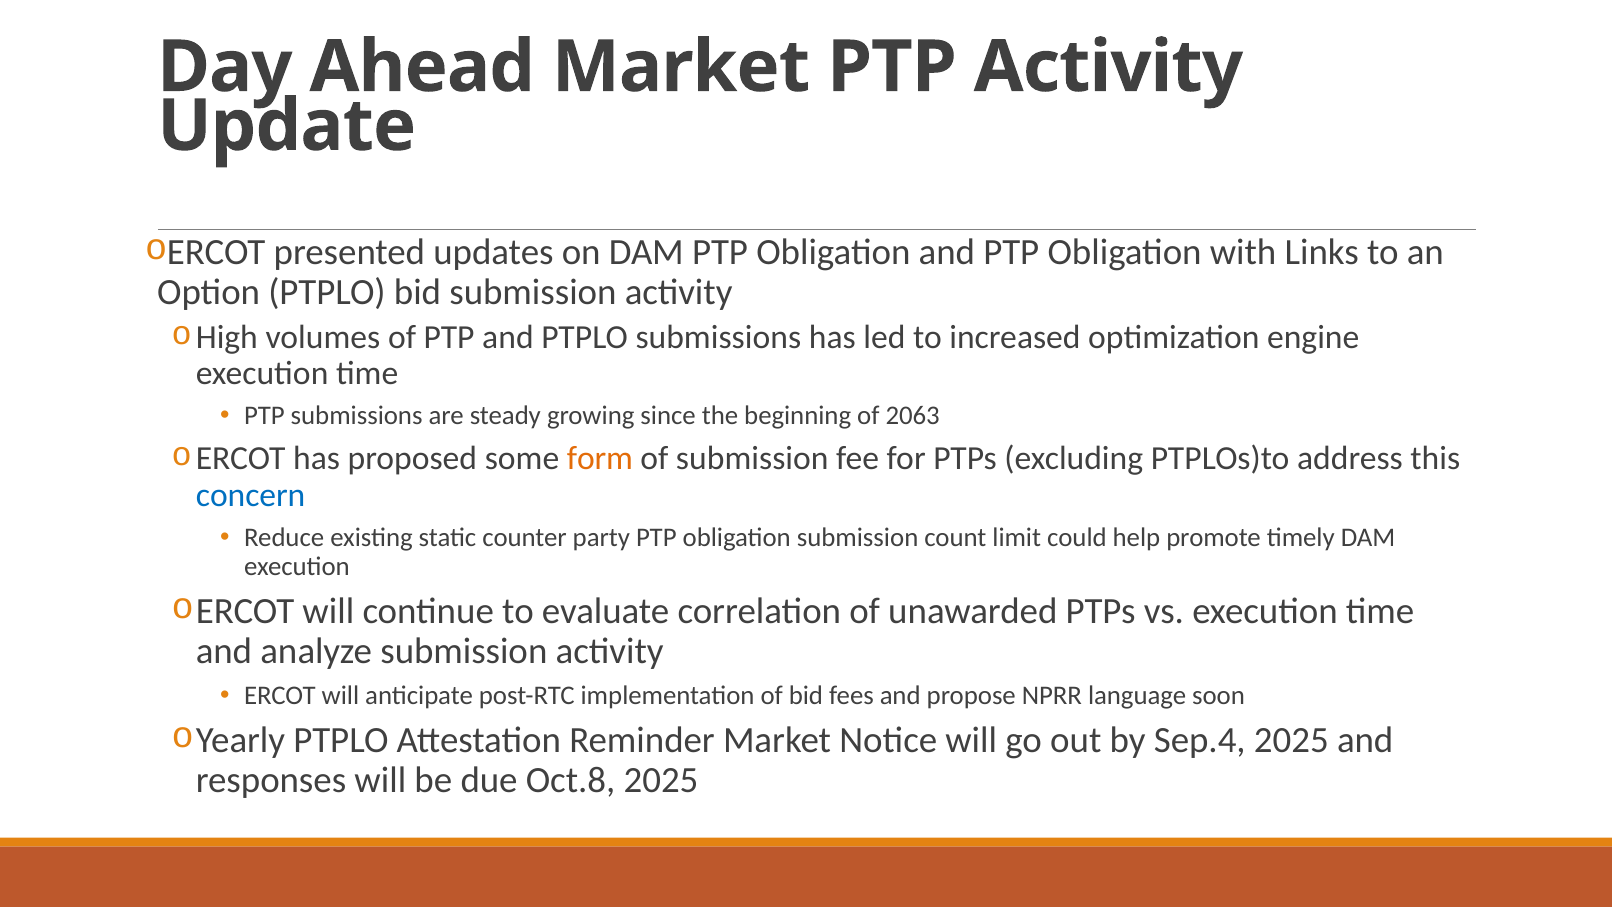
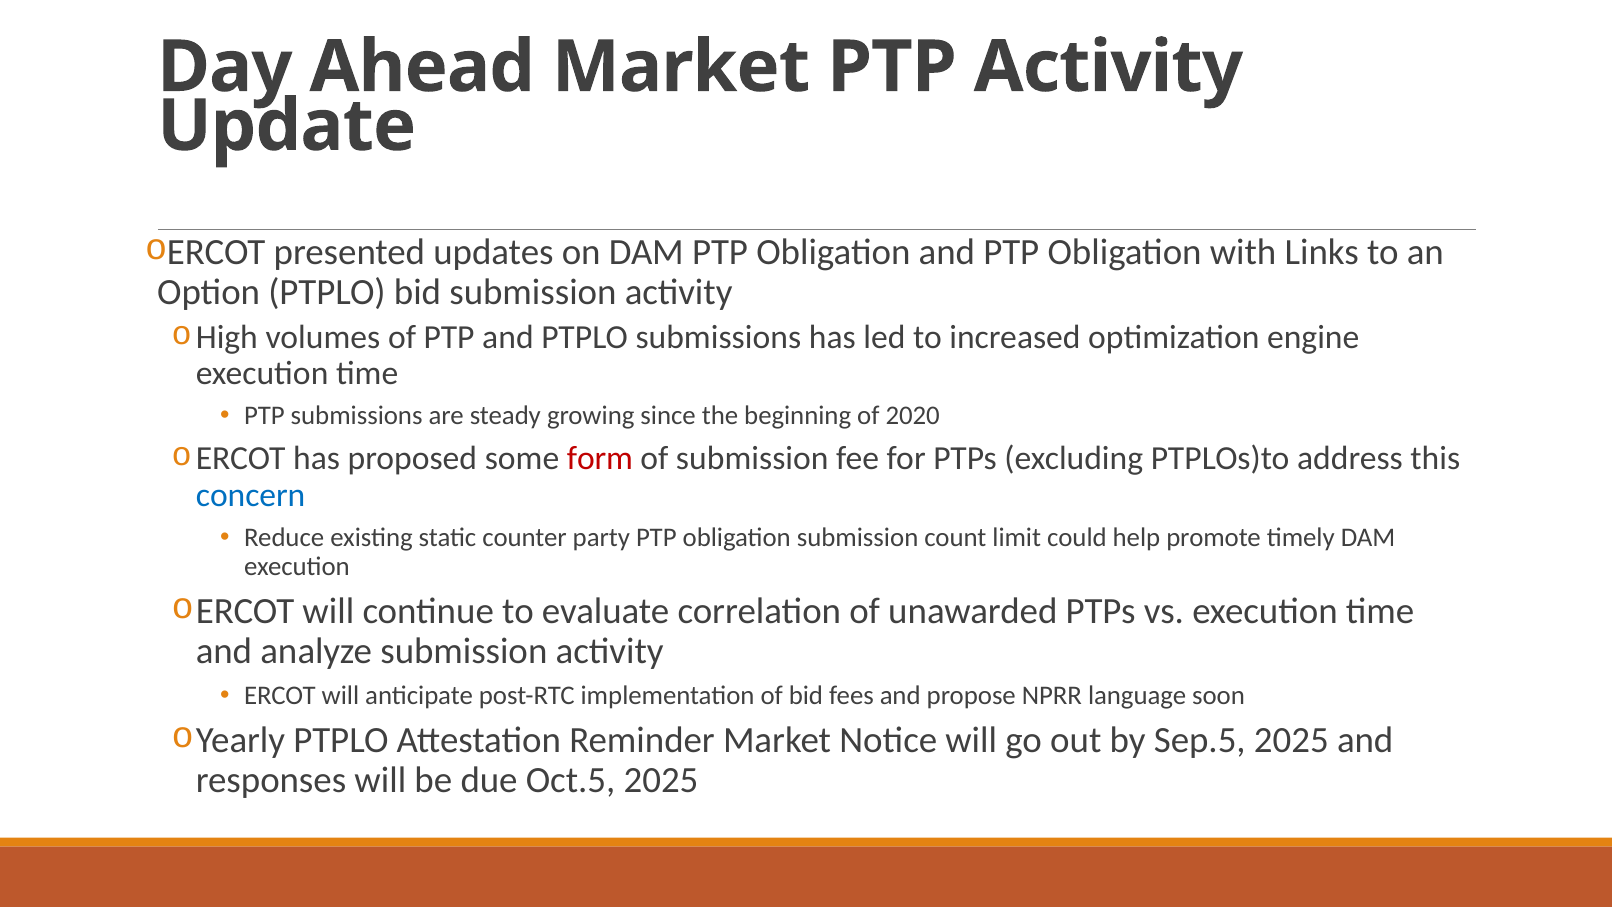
2063: 2063 -> 2020
form colour: orange -> red
Sep.4: Sep.4 -> Sep.5
Oct.8: Oct.8 -> Oct.5
